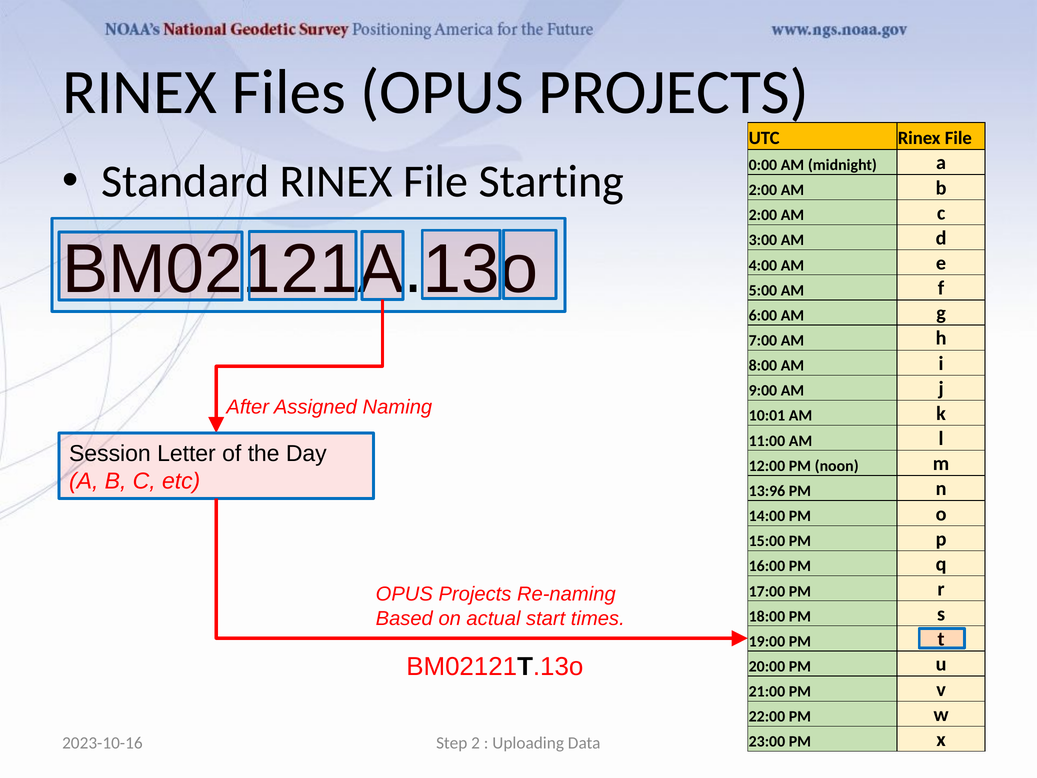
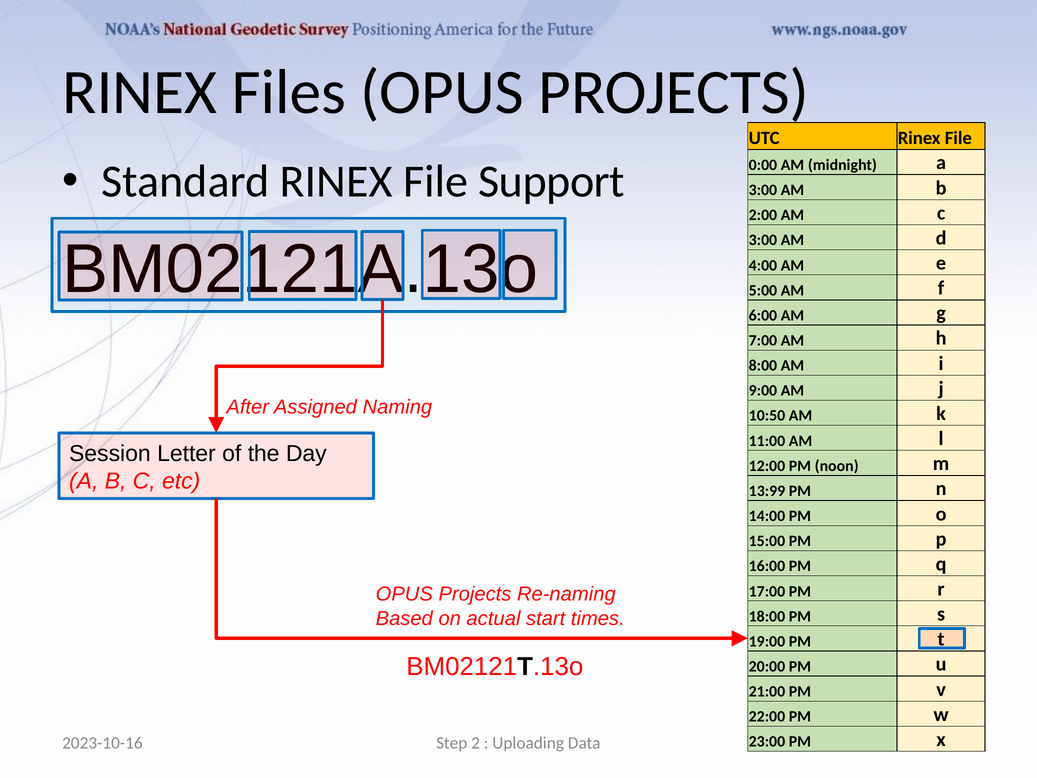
Starting: Starting -> Support
2:00 at (763, 190): 2:00 -> 3:00
10:01: 10:01 -> 10:50
13:96: 13:96 -> 13:99
